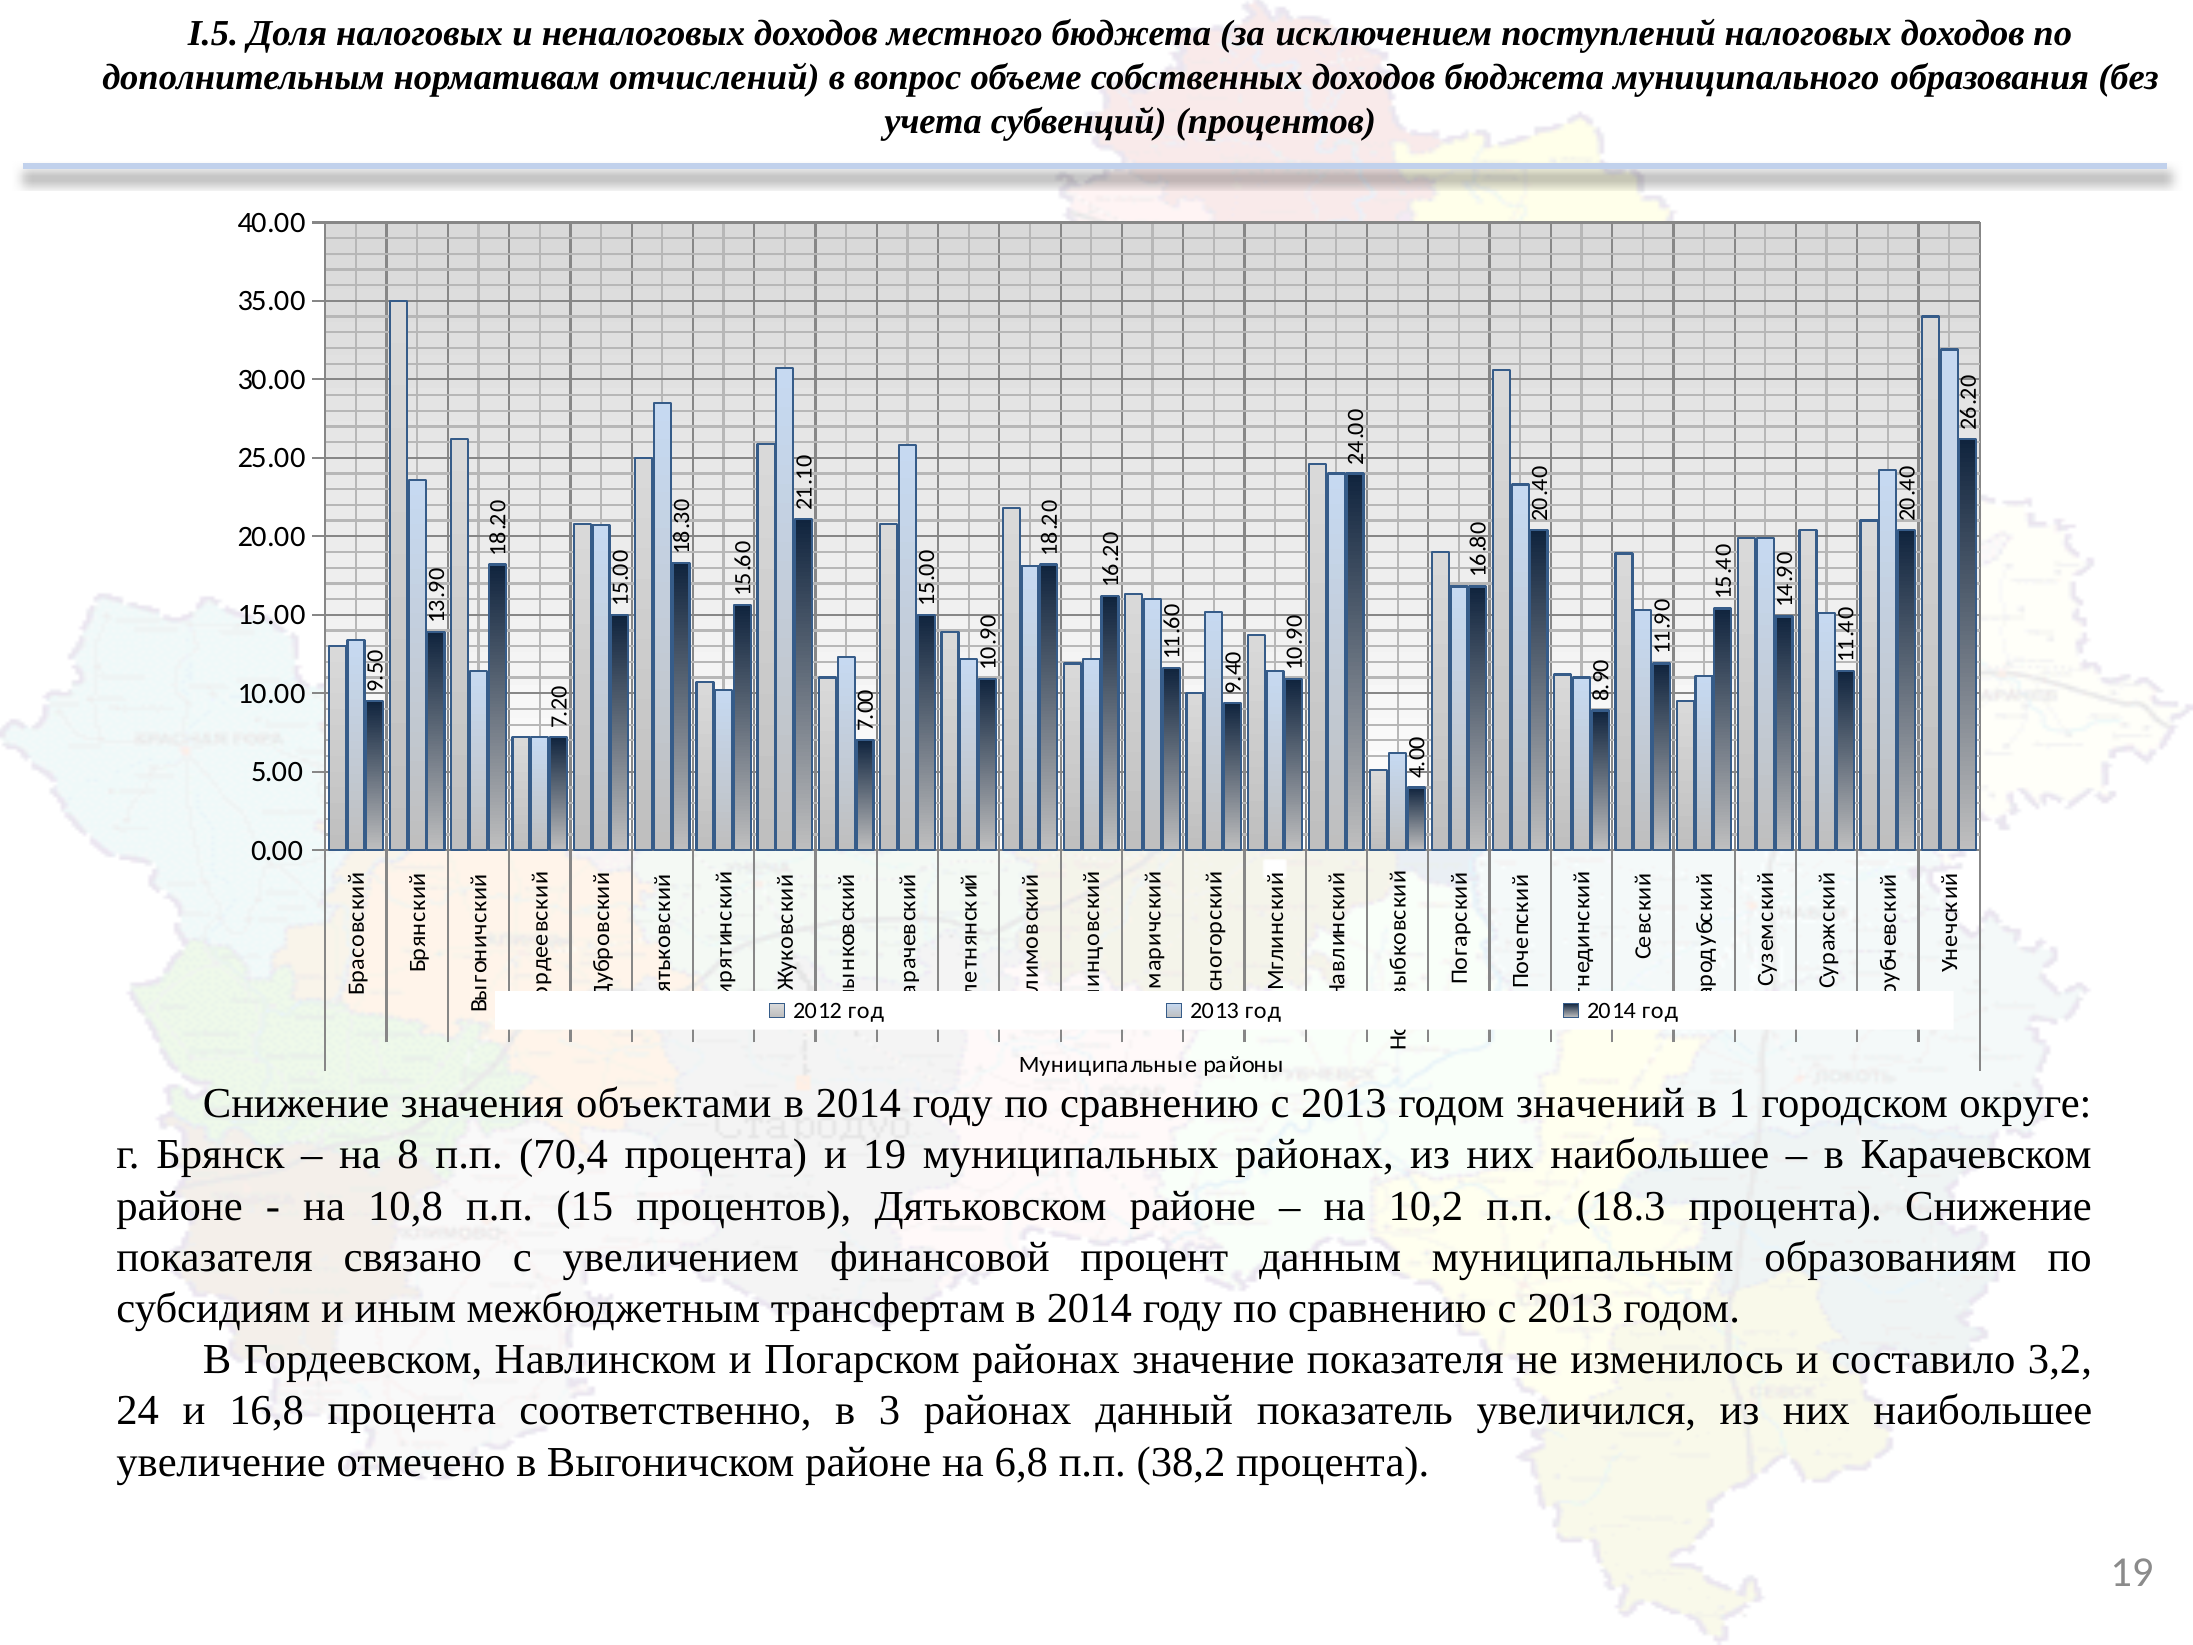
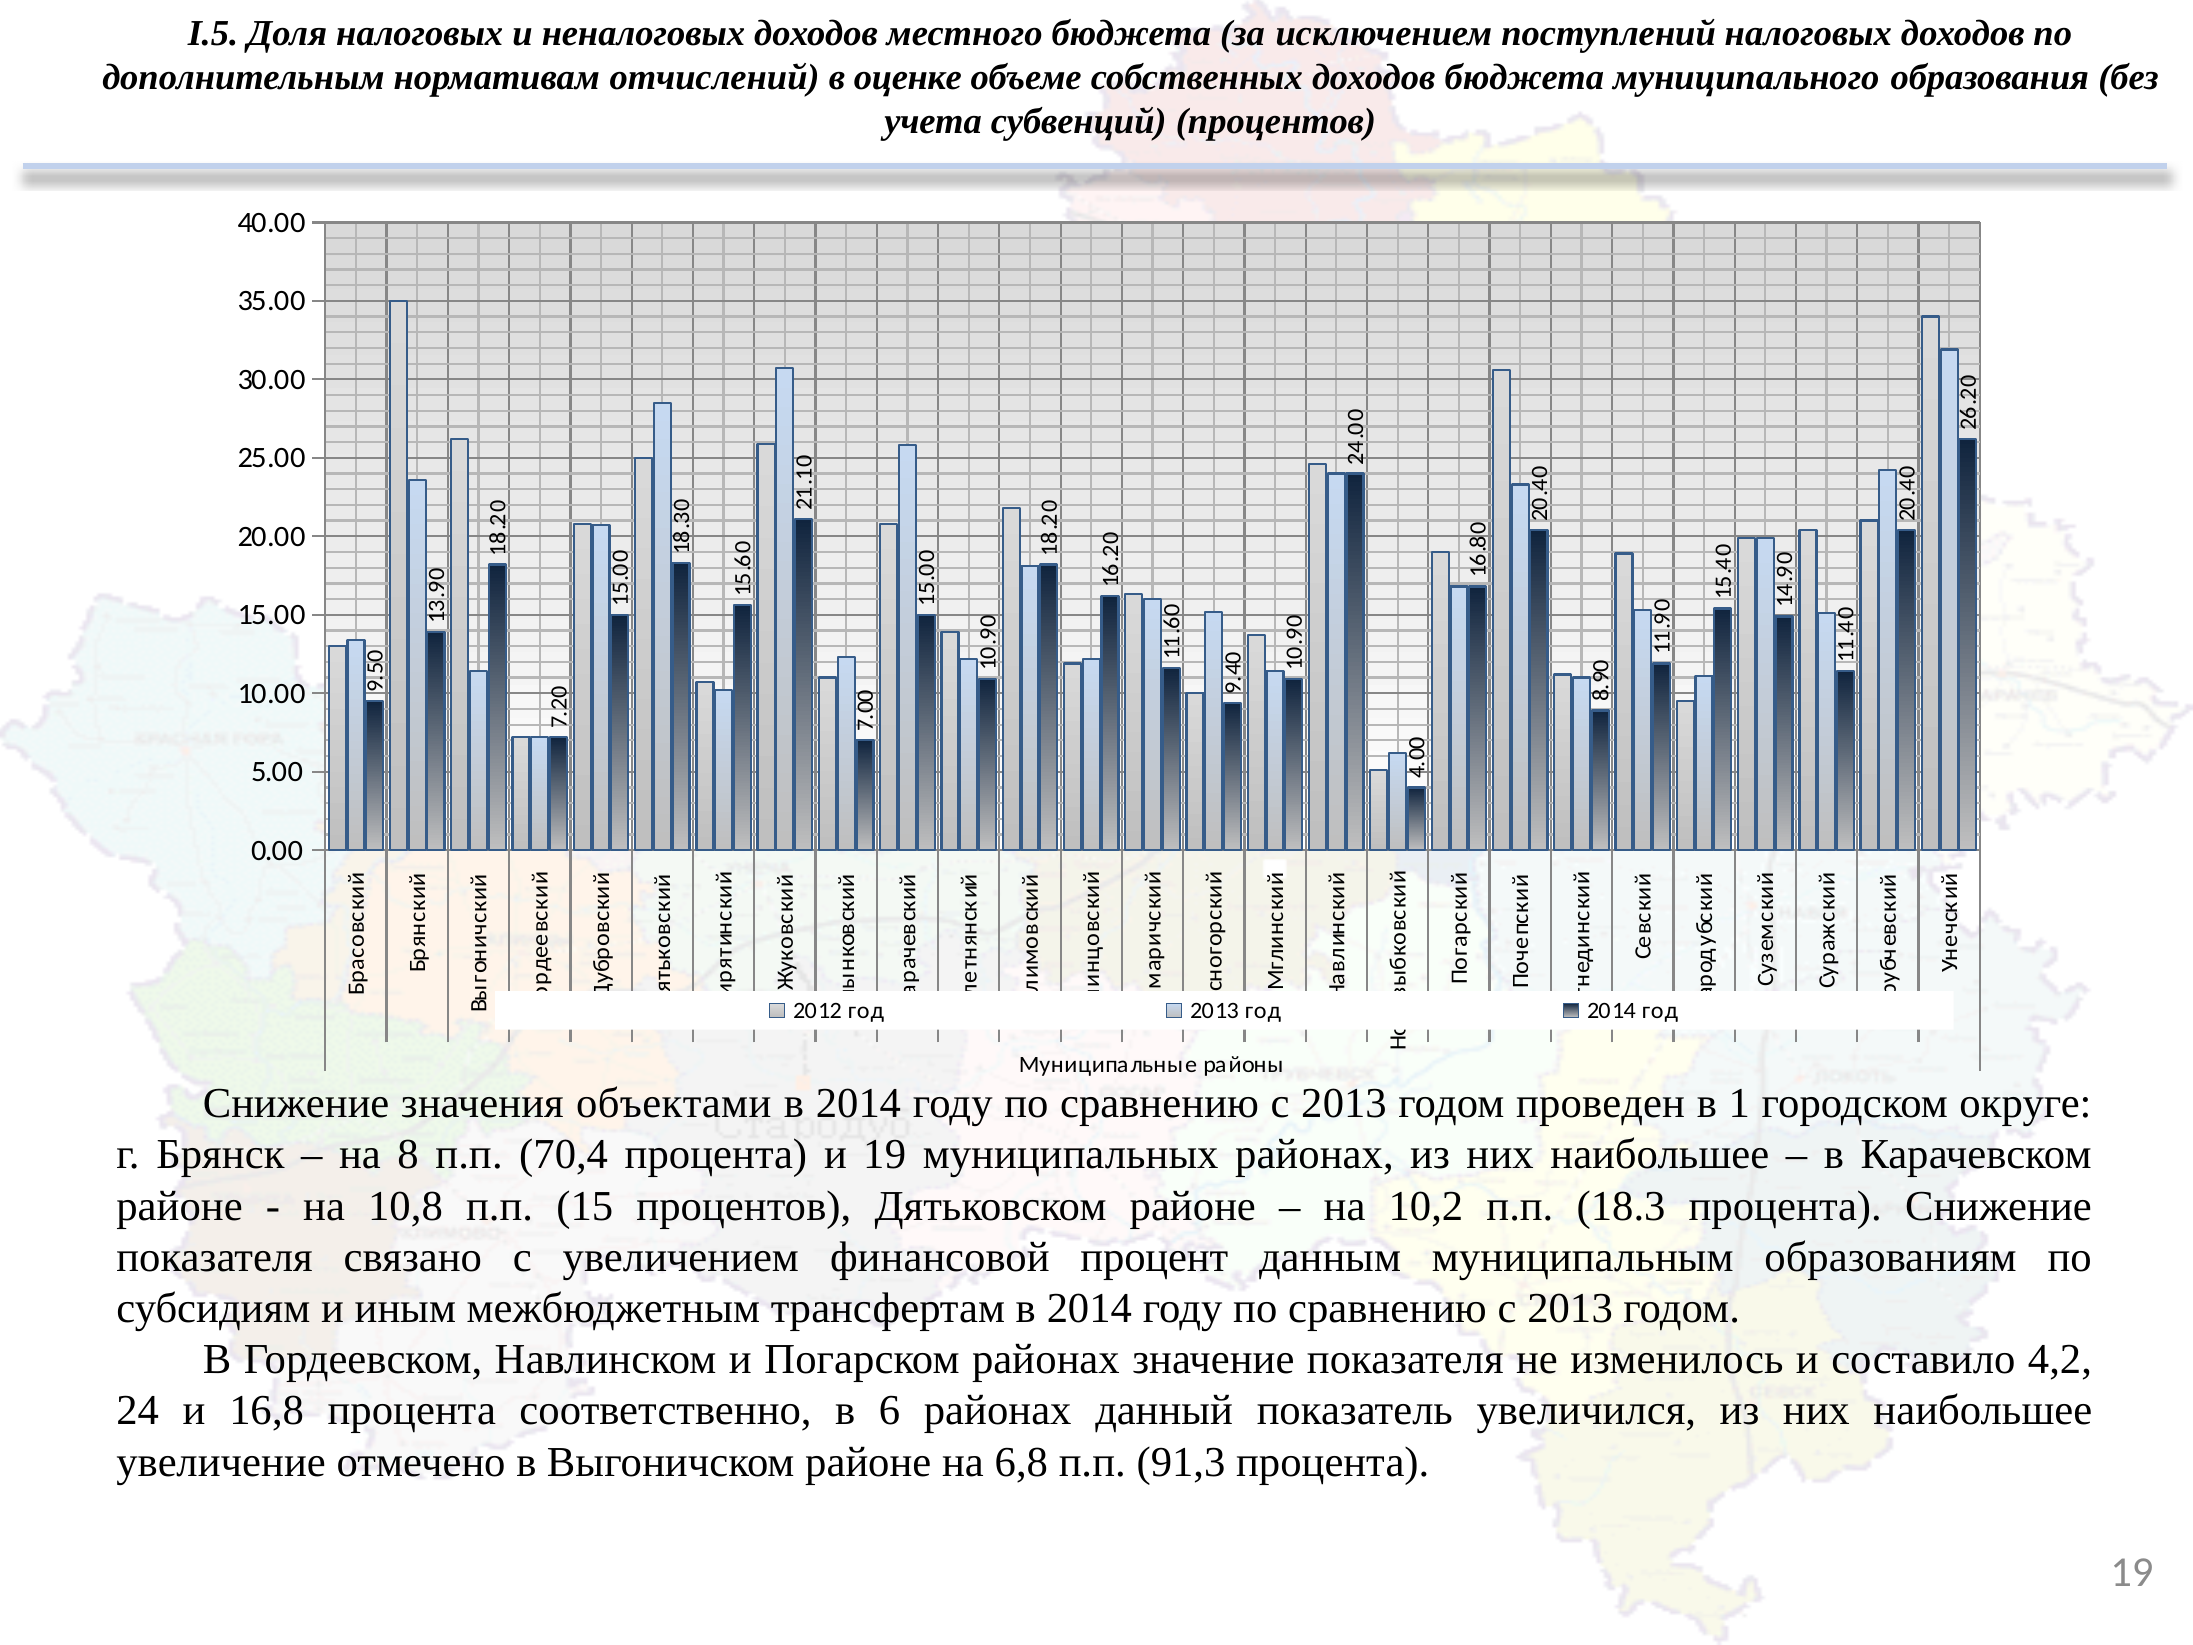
вопрос: вопрос -> оценке
значений: значений -> проведен
3,2: 3,2 -> 4,2
в 3: 3 -> 6
38,2: 38,2 -> 91,3
